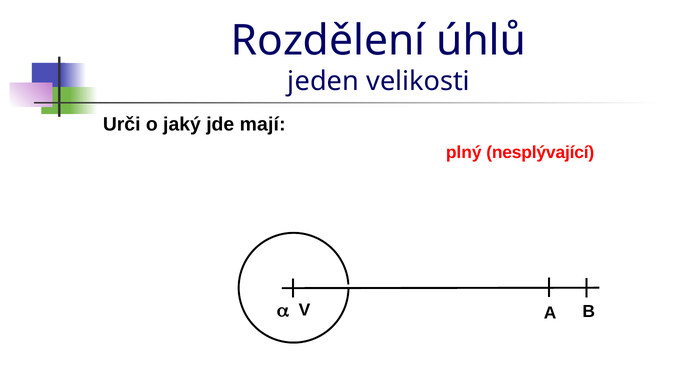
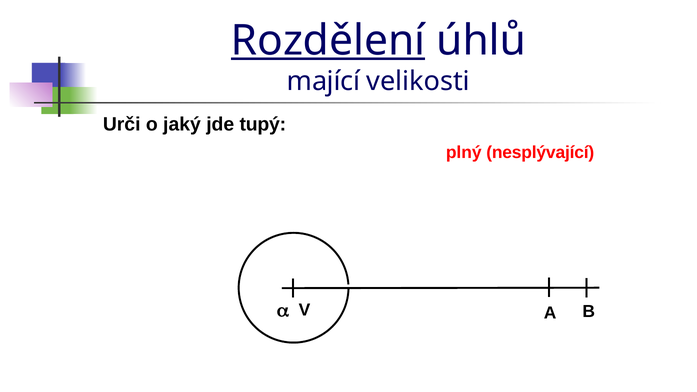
Rozdělení underline: none -> present
jeden: jeden -> mající
mají: mají -> tupý
